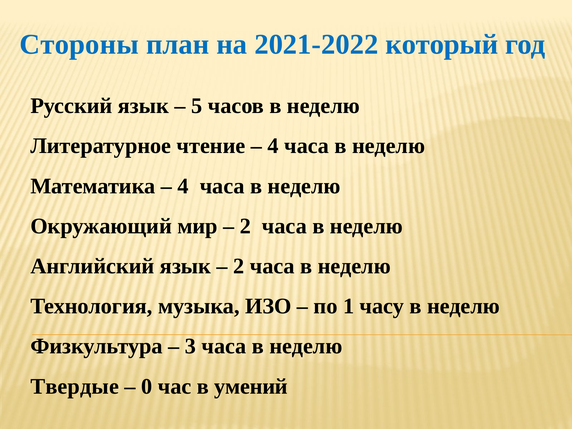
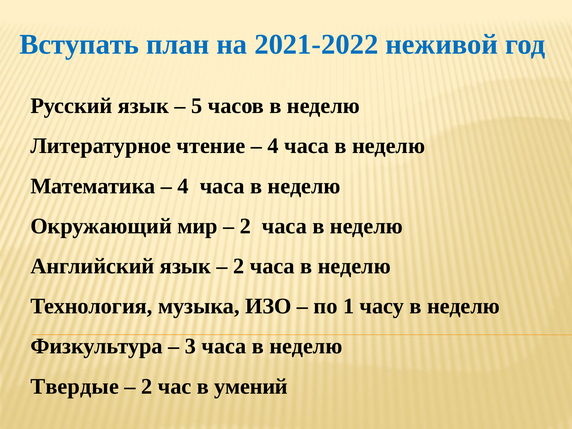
Стороны: Стороны -> Вступать
который: который -> неживой
0 at (147, 386): 0 -> 2
